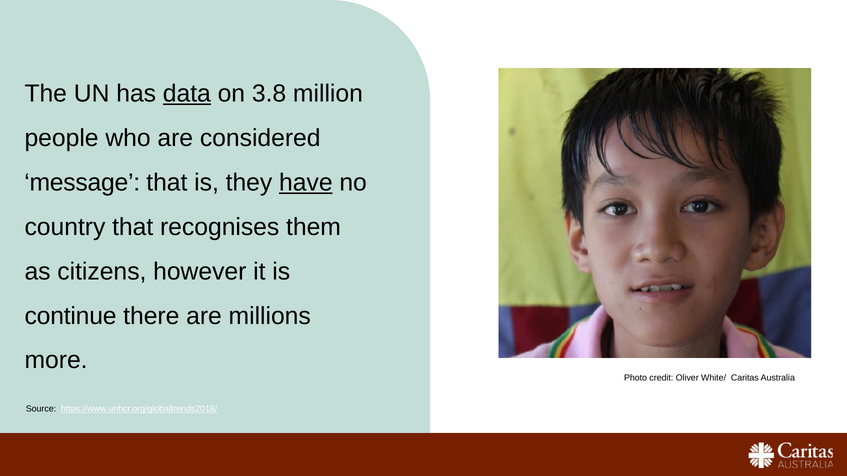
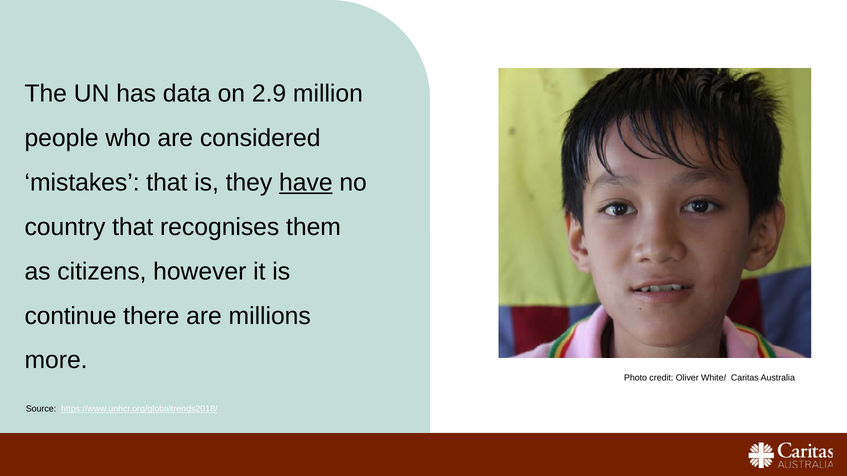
data underline: present -> none
3.8: 3.8 -> 2.9
message: message -> mistakes
